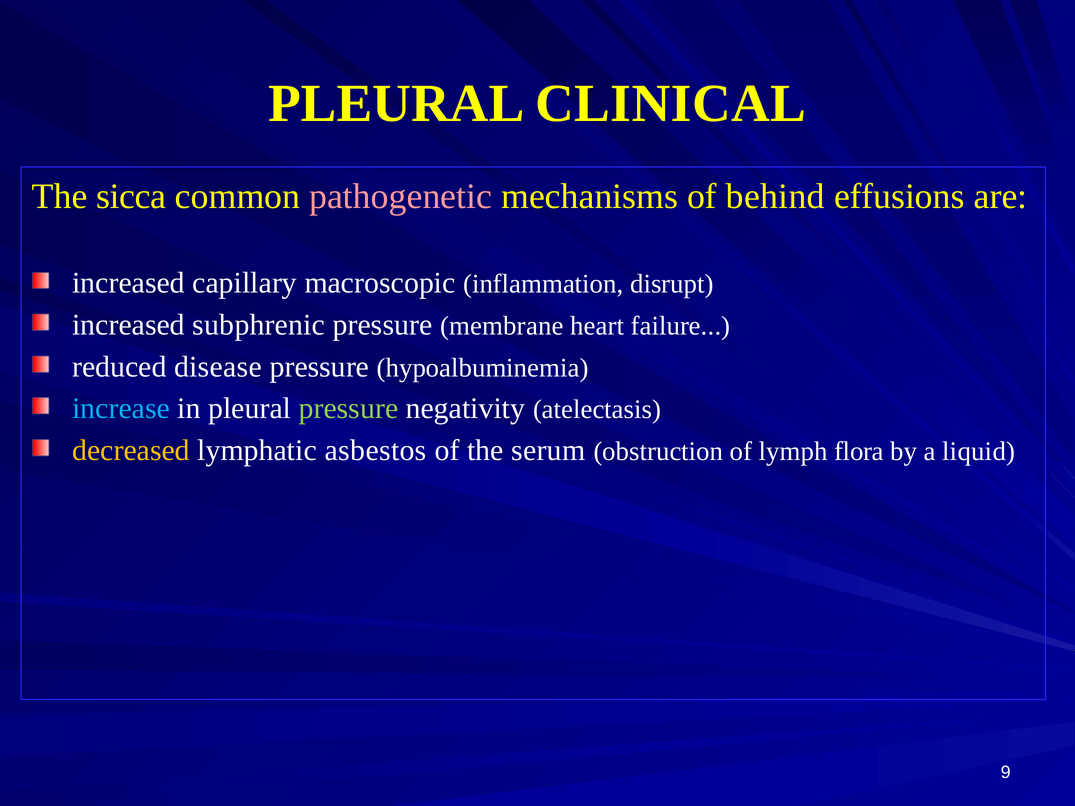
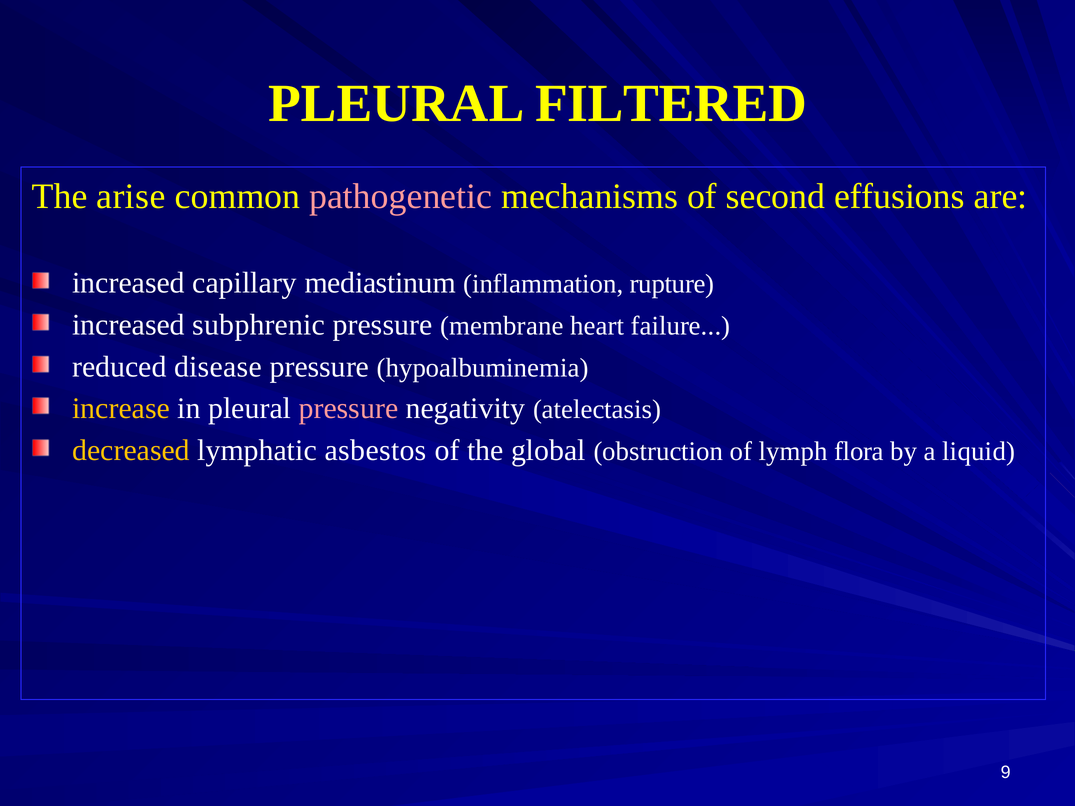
CLINICAL: CLINICAL -> FILTERED
sicca: sicca -> arise
behind: behind -> second
macroscopic: macroscopic -> mediastinum
disrupt: disrupt -> rupture
increase colour: light blue -> yellow
pressure at (348, 409) colour: light green -> pink
serum: serum -> global
